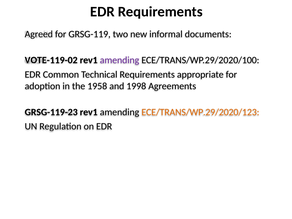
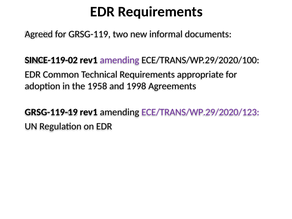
VOTE-119-02: VOTE-119-02 -> SINCE-119-02
GRSG-119-23: GRSG-119-23 -> GRSG-119-19
ECE/TRANS/WP.29/2020/123 colour: orange -> purple
